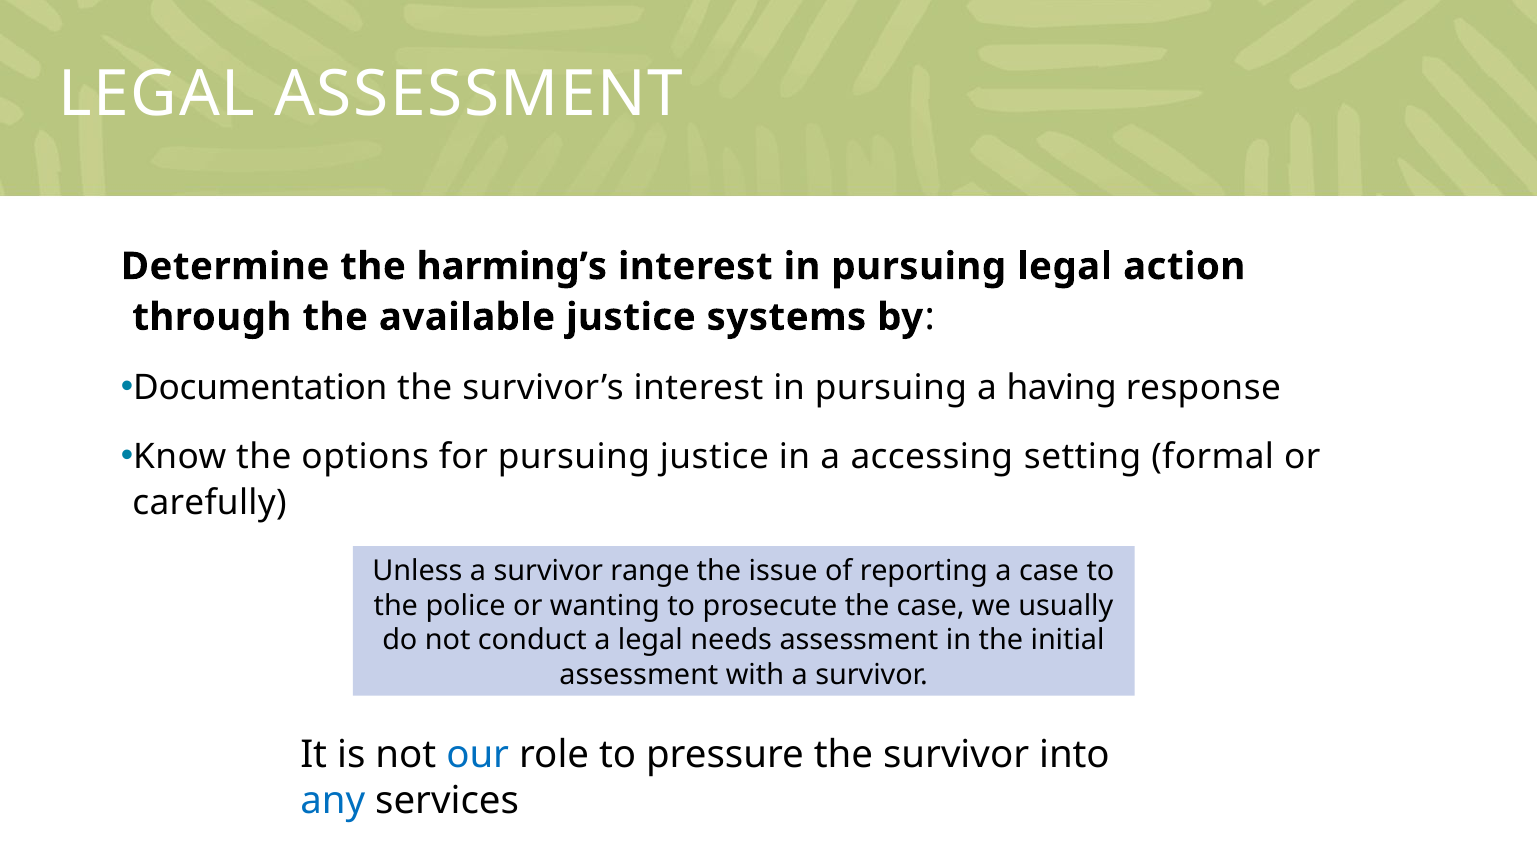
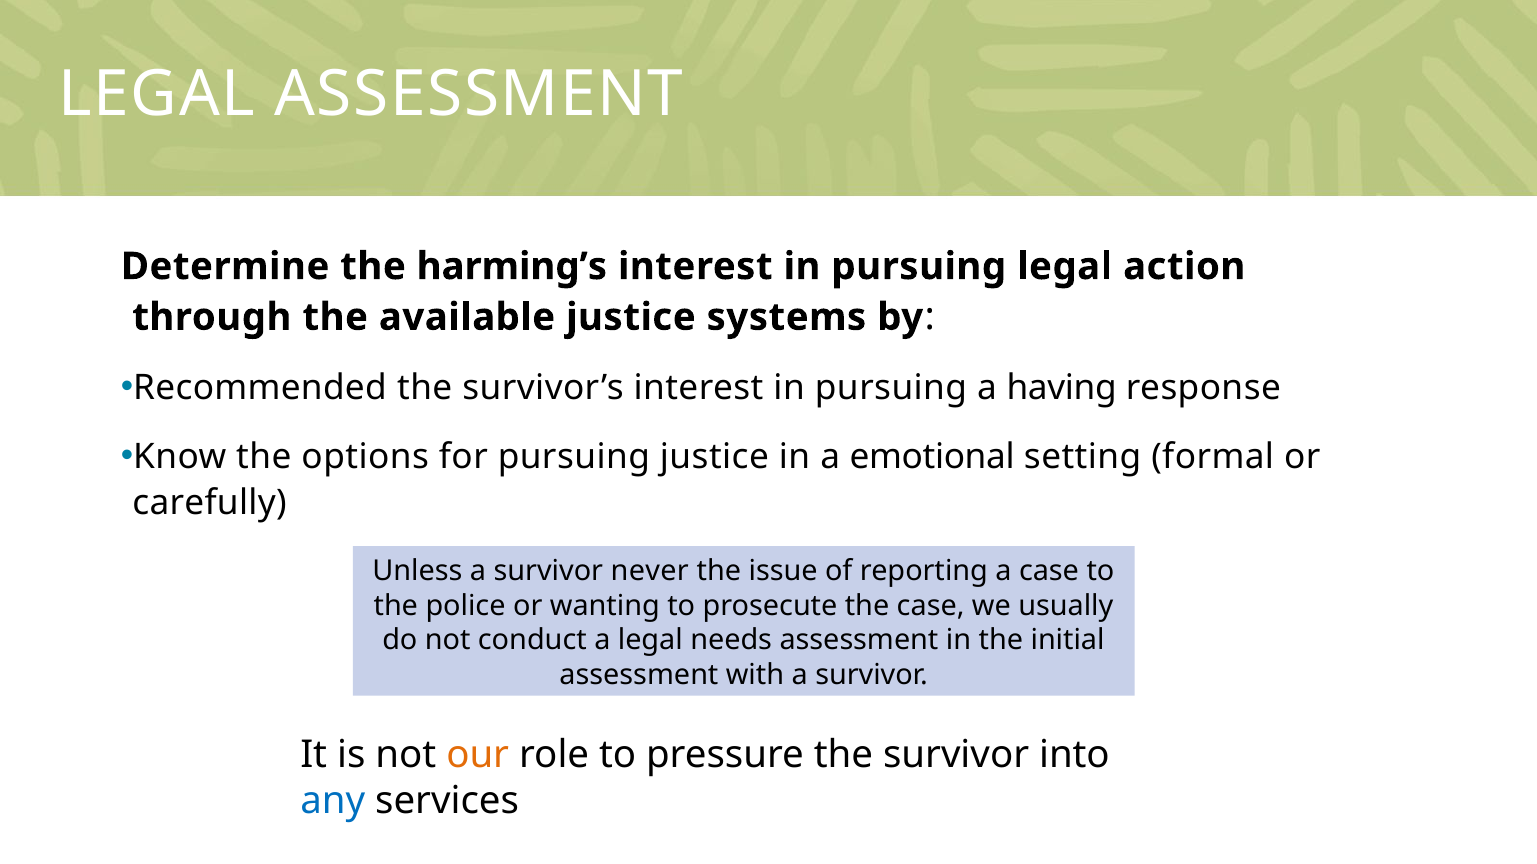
Documentation: Documentation -> Recommended
accessing: accessing -> emotional
range: range -> never
our colour: blue -> orange
